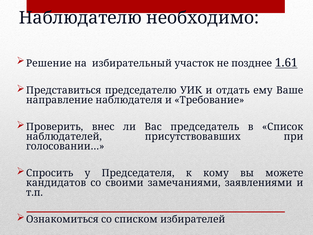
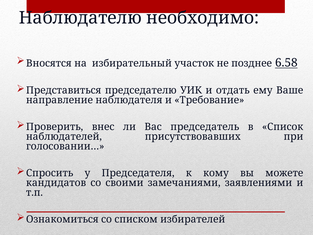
Решение: Решение -> Вносятся
1.61: 1.61 -> 6.58
